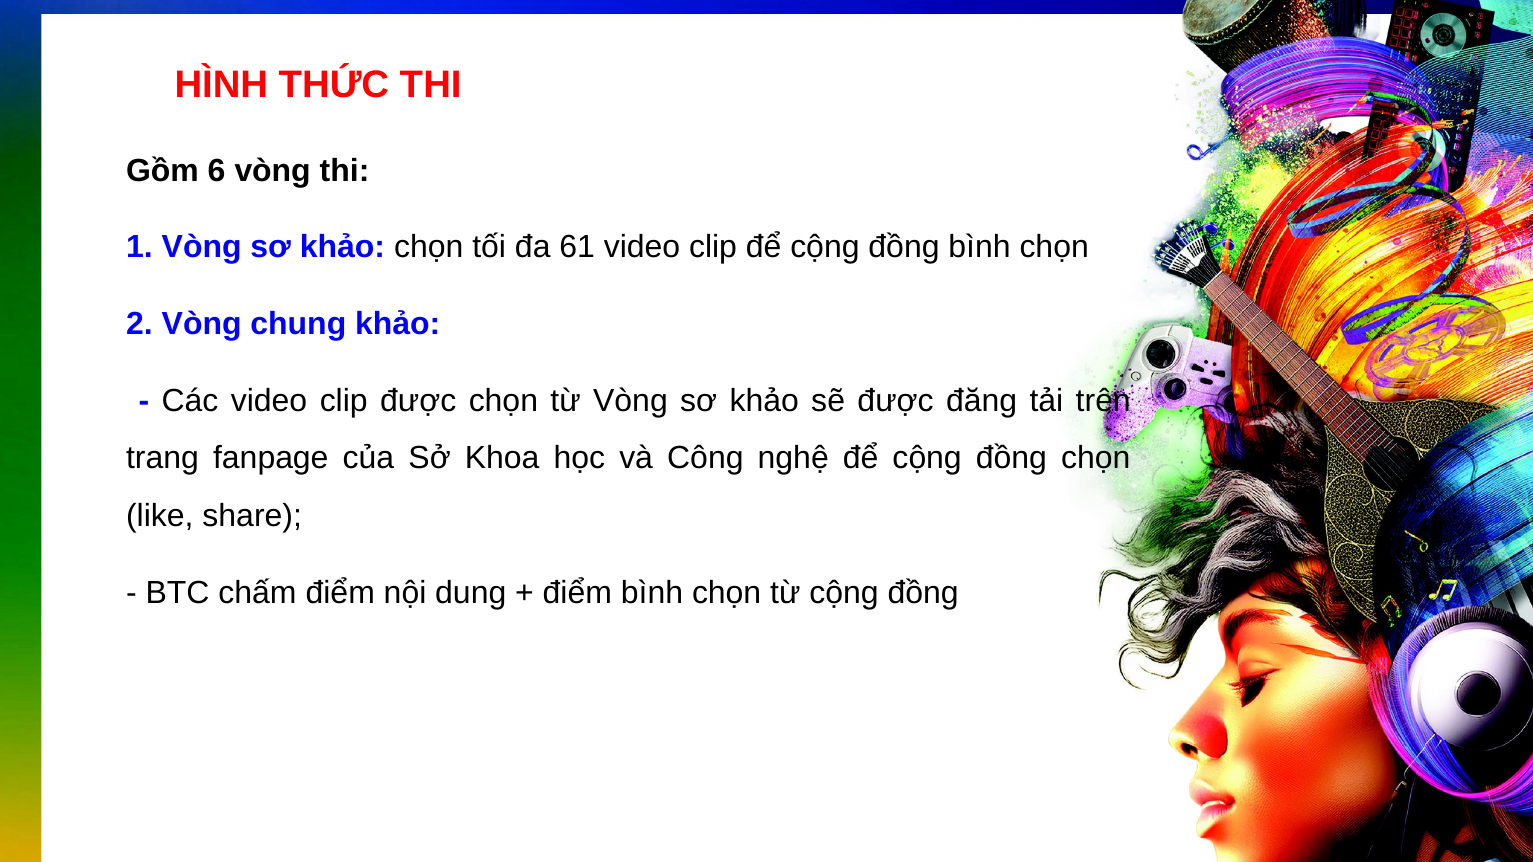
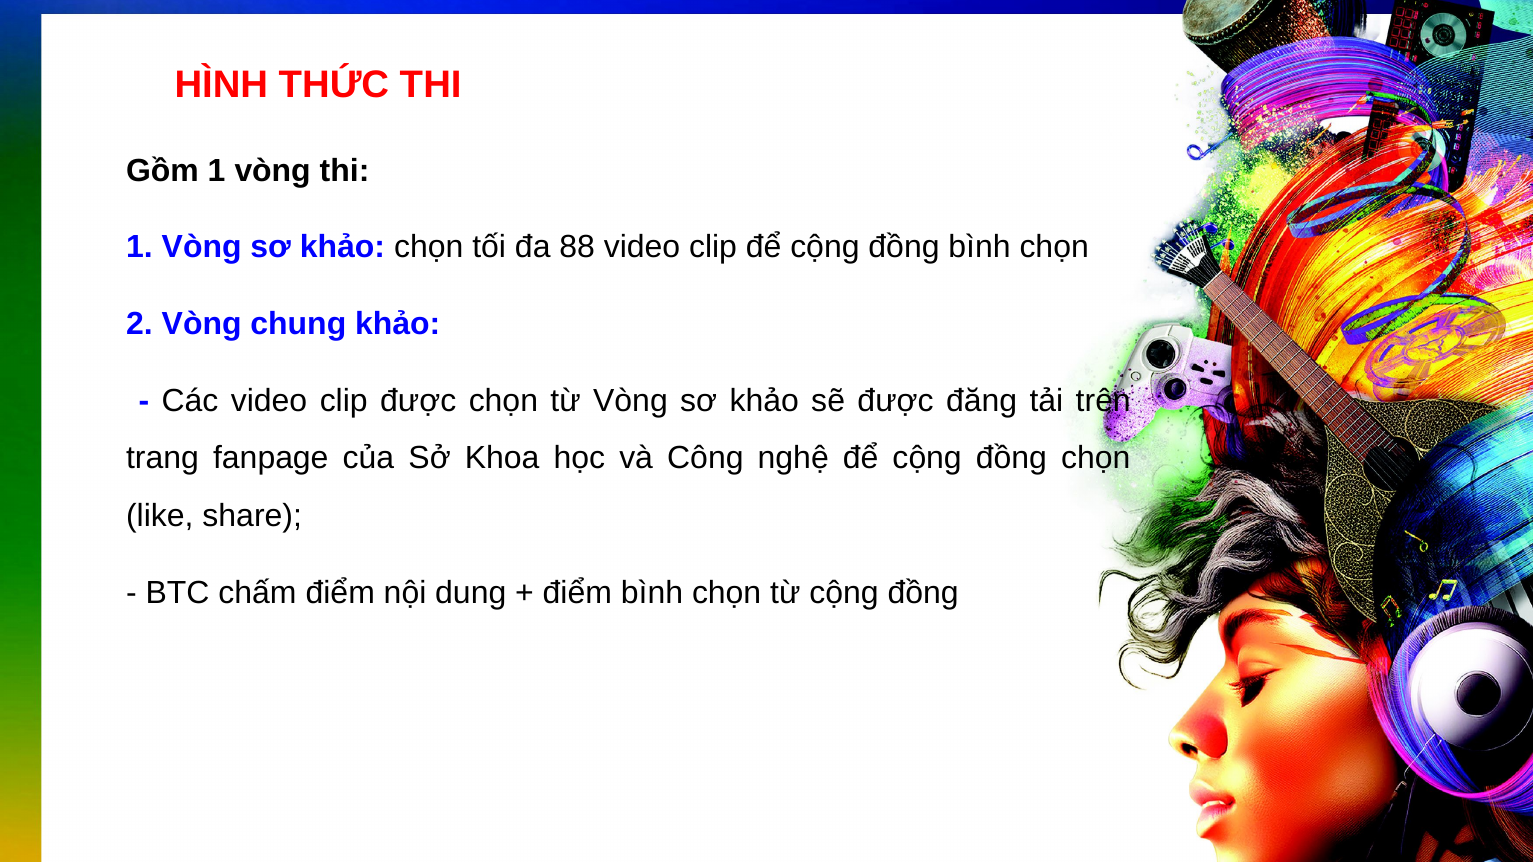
Gồm 6: 6 -> 1
61: 61 -> 88
